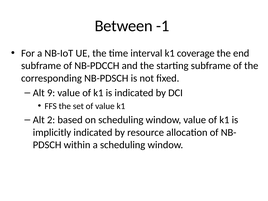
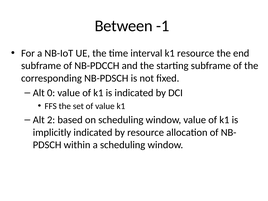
k1 coverage: coverage -> resource
9: 9 -> 0
